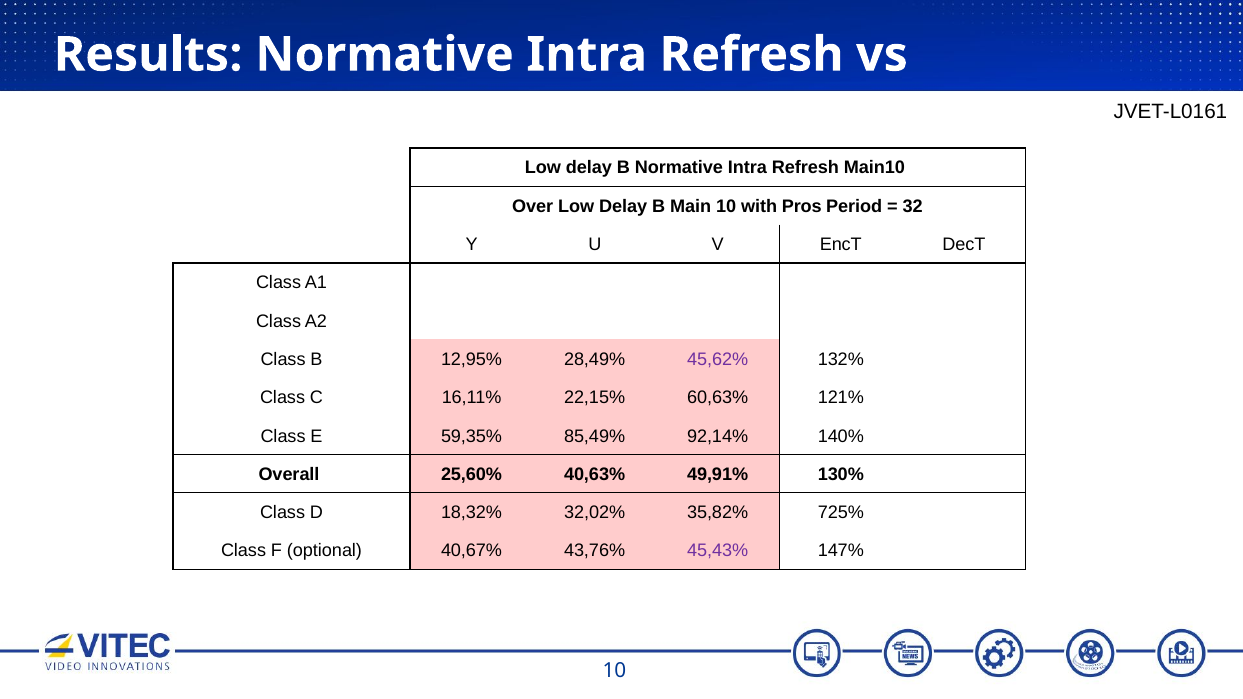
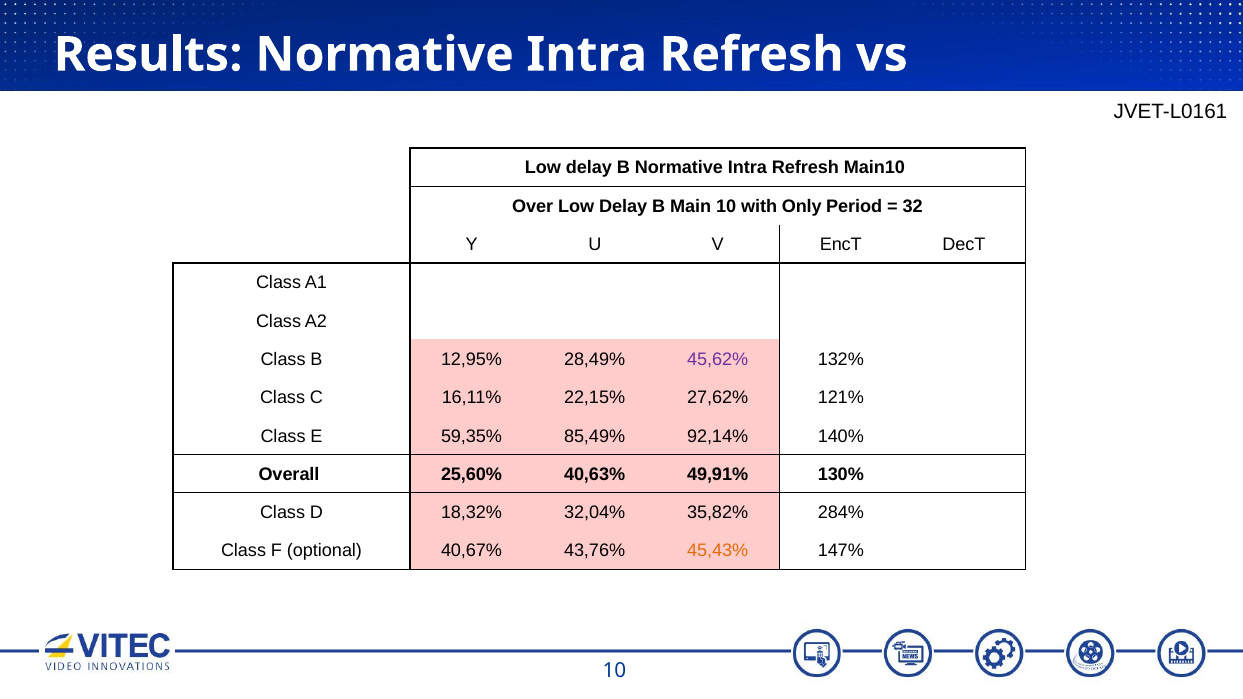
Pros: Pros -> Only
60,63%: 60,63% -> 27,62%
32,02%: 32,02% -> 32,04%
725%: 725% -> 284%
45,43% colour: purple -> orange
